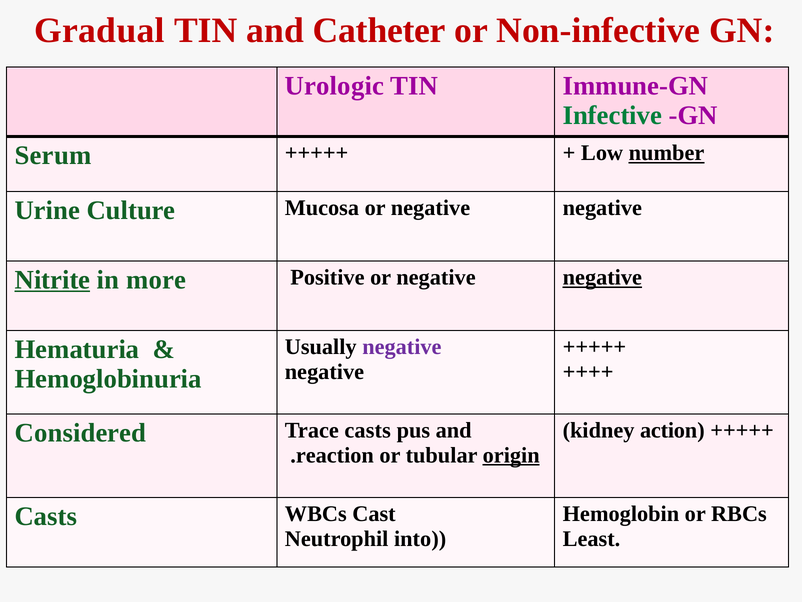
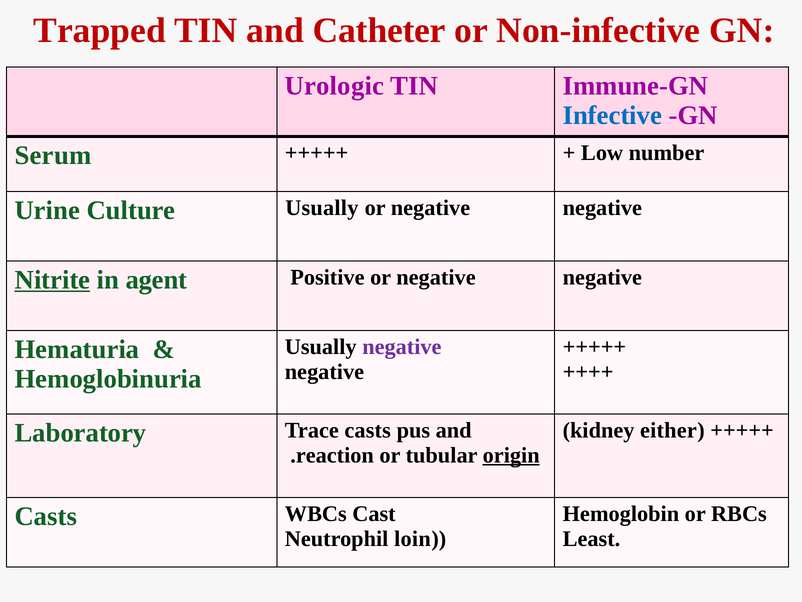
Gradual: Gradual -> Trapped
Infective colour: green -> blue
number underline: present -> none
Culture Mucosa: Mucosa -> Usually
more: more -> agent
negative at (602, 277) underline: present -> none
action: action -> either
Considered: Considered -> Laboratory
into: into -> loin
